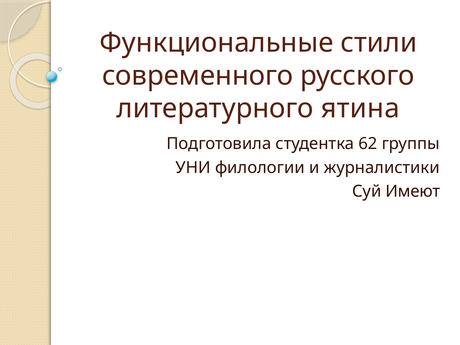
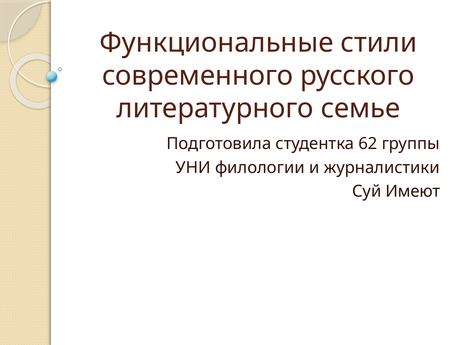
ятина: ятина -> семье
